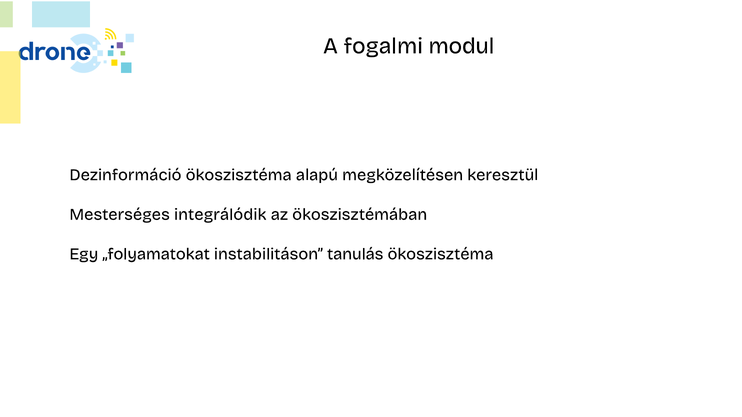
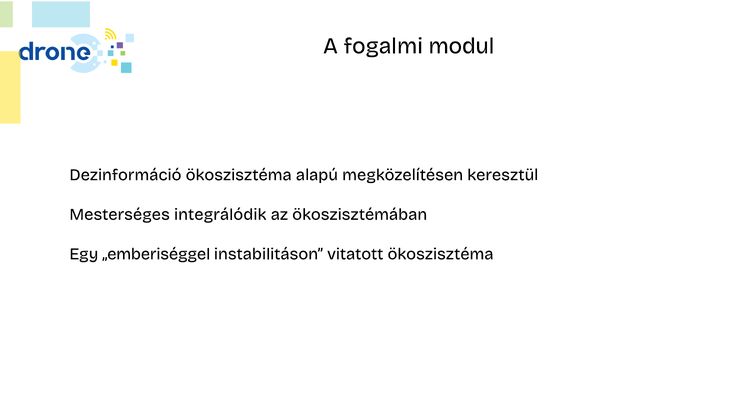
„folyamatokat: „folyamatokat -> „emberiséggel
tanulás: tanulás -> vitatott
